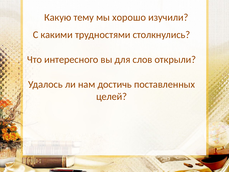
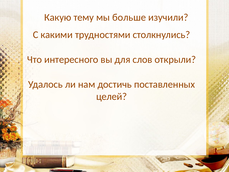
хорошо: хорошо -> больше
